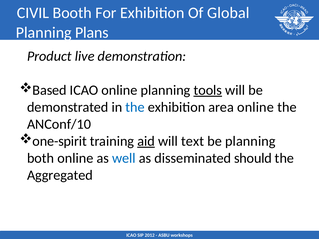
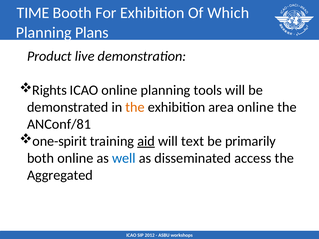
CIVIL: CIVIL -> TIME
Global: Global -> Which
Based: Based -> Rights
tools underline: present -> none
the at (135, 107) colour: blue -> orange
ANConf/10: ANConf/10 -> ANConf/81
be planning: planning -> primarily
should: should -> access
